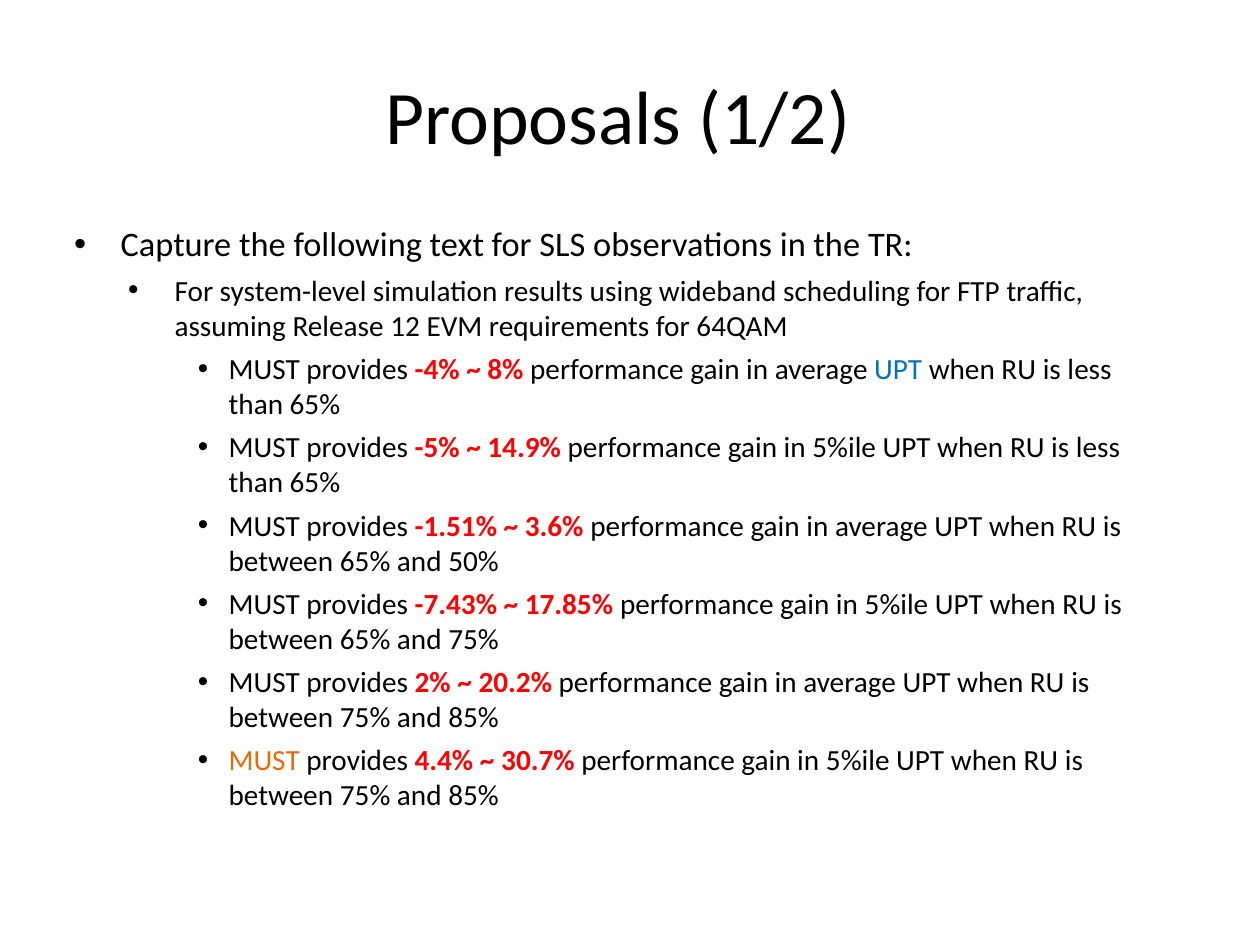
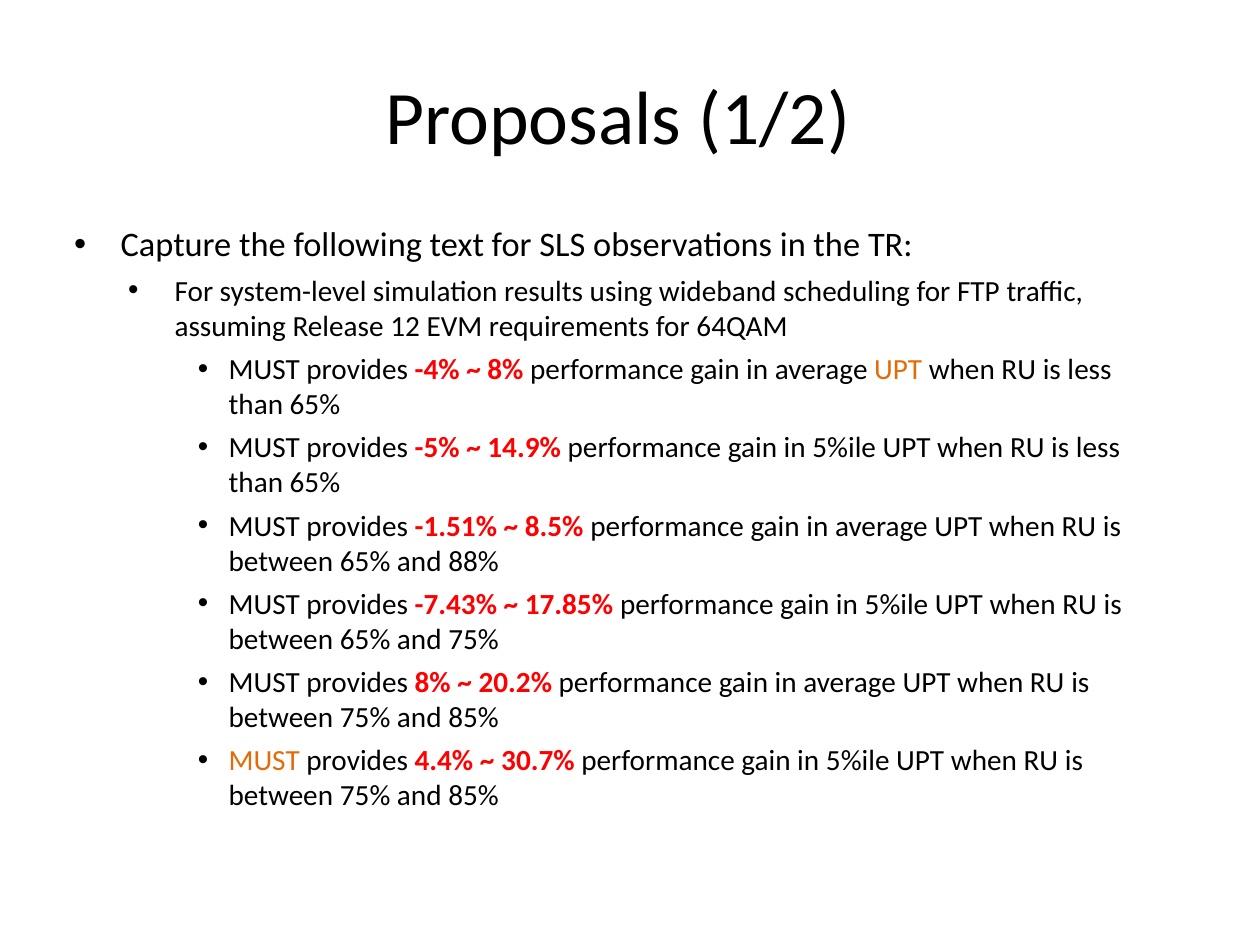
UPT at (898, 370) colour: blue -> orange
3.6%: 3.6% -> 8.5%
50%: 50% -> 88%
provides 2%: 2% -> 8%
